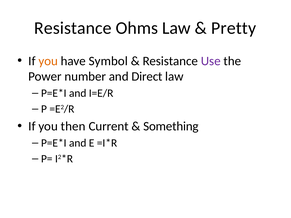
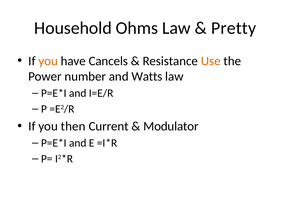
Resistance at (73, 28): Resistance -> Household
Symbol: Symbol -> Cancels
Use colour: purple -> orange
Direct: Direct -> Watts
Something: Something -> Modulator
